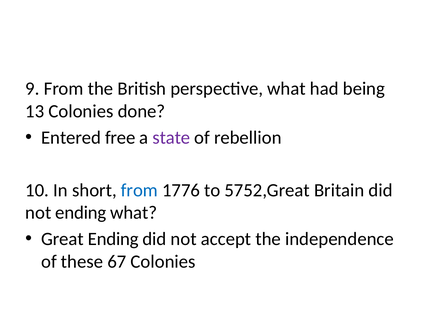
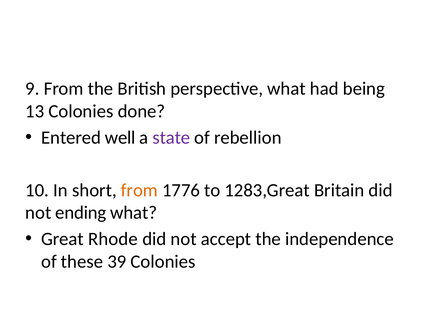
free: free -> well
from at (139, 190) colour: blue -> orange
5752,Great: 5752,Great -> 1283,Great
Great Ending: Ending -> Rhode
67: 67 -> 39
